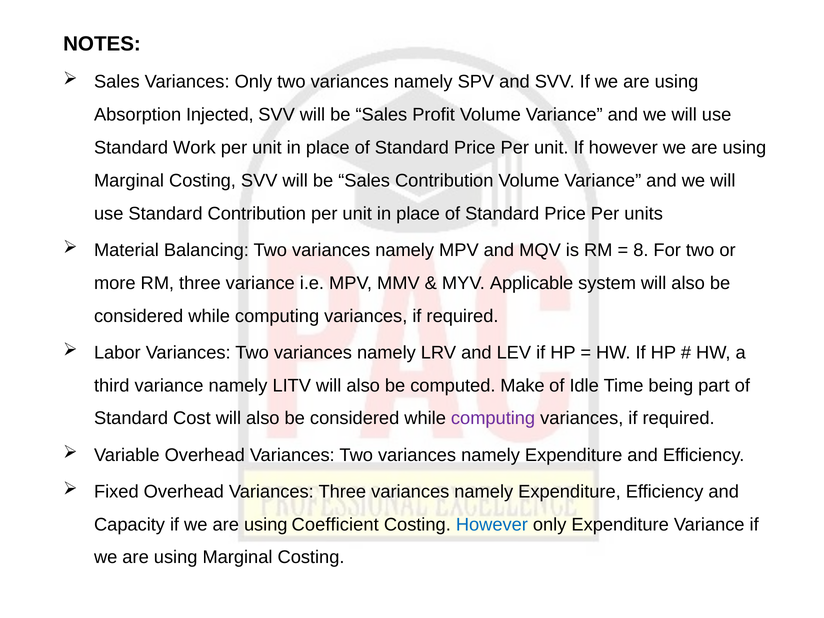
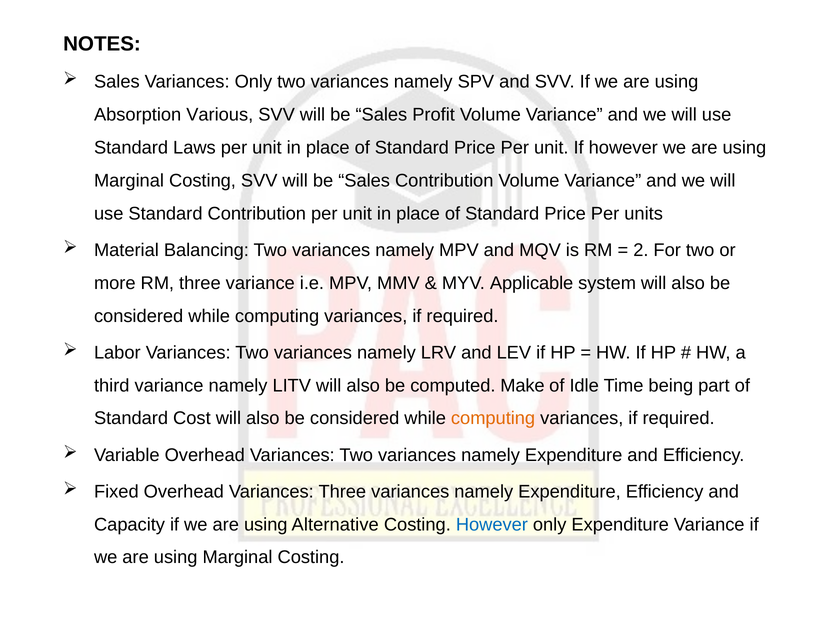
Injected: Injected -> Various
Work: Work -> Laws
8: 8 -> 2
computing at (493, 418) colour: purple -> orange
Coefficient: Coefficient -> Alternative
